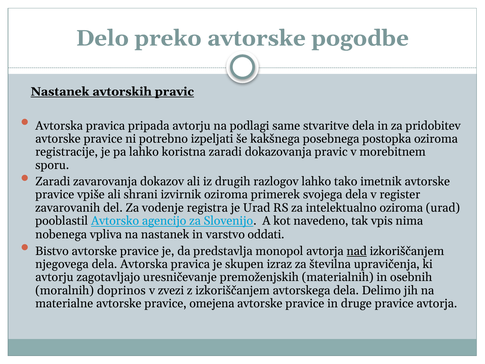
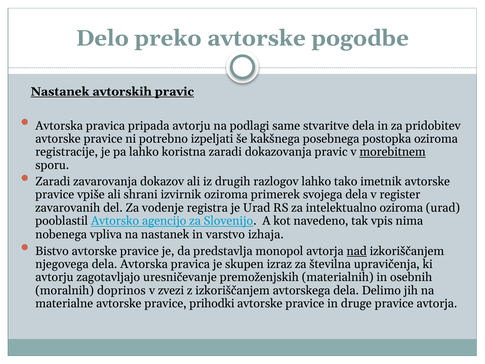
morebitnem underline: none -> present
oddati: oddati -> izhaja
omejena: omejena -> prihodki
